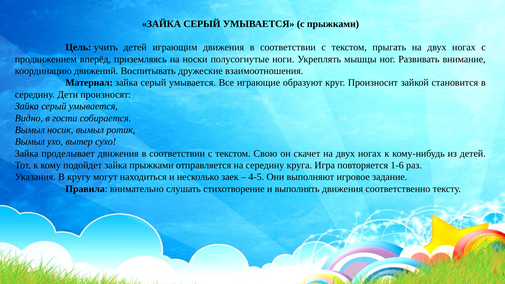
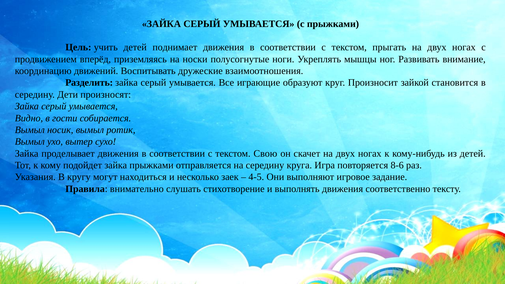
играющим: играющим -> поднимает
Материал: Материал -> Разделить
1-6: 1-6 -> 8-6
